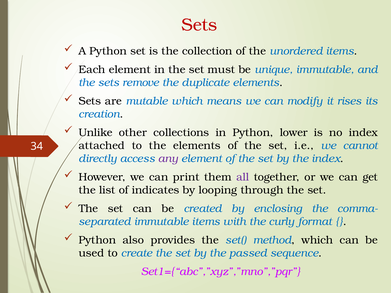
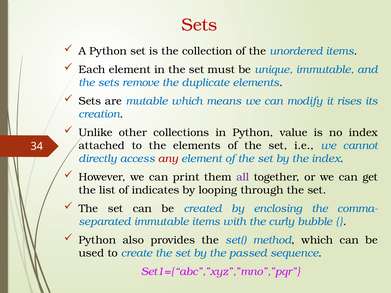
lower: lower -> value
any colour: purple -> red
format: format -> bubble
